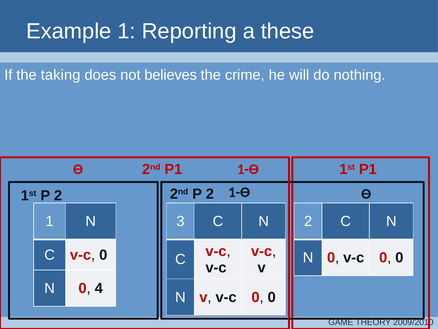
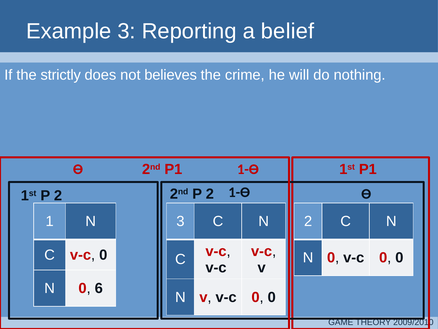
Example 1: 1 -> 3
these: these -> belief
taking: taking -> strictly
4: 4 -> 6
